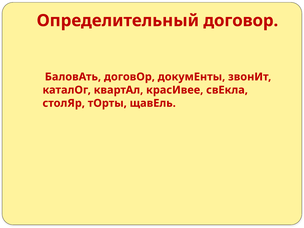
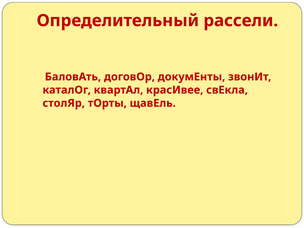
Определительный договор: договор -> рассели
